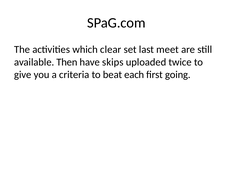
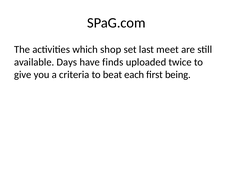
clear: clear -> shop
Then: Then -> Days
skips: skips -> finds
going: going -> being
